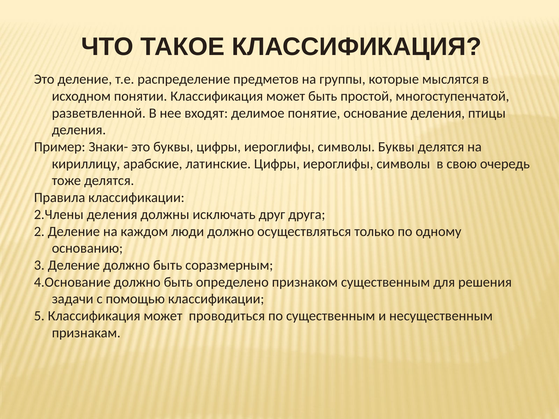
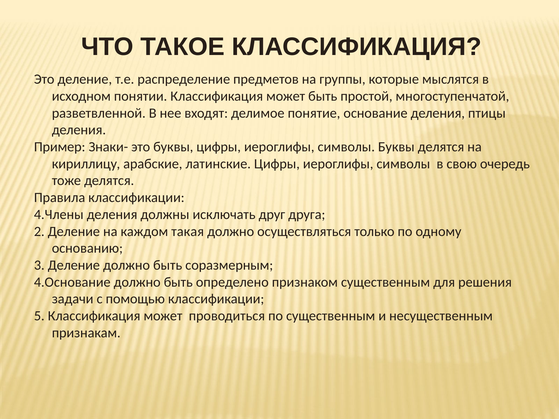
2.Члены: 2.Члены -> 4.Члены
люди: люди -> такая
